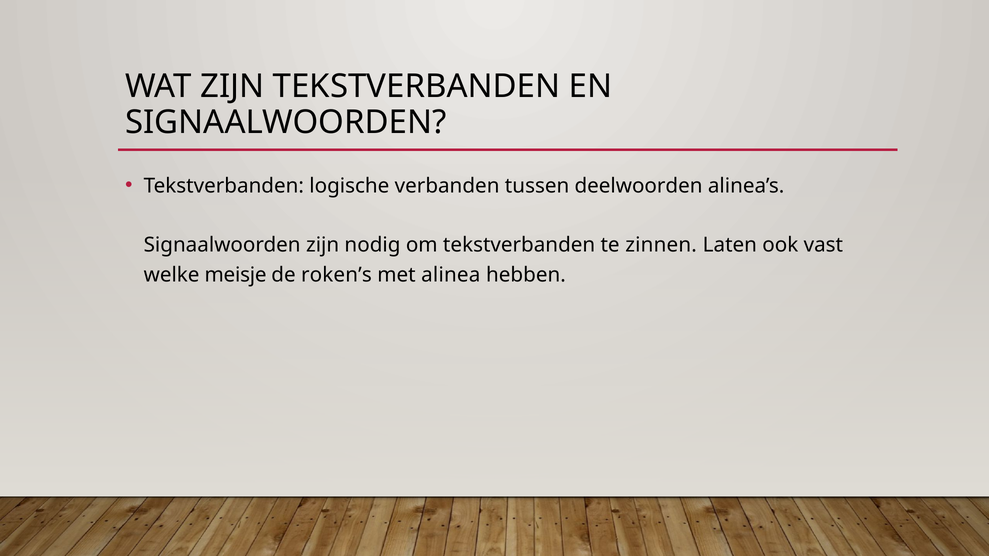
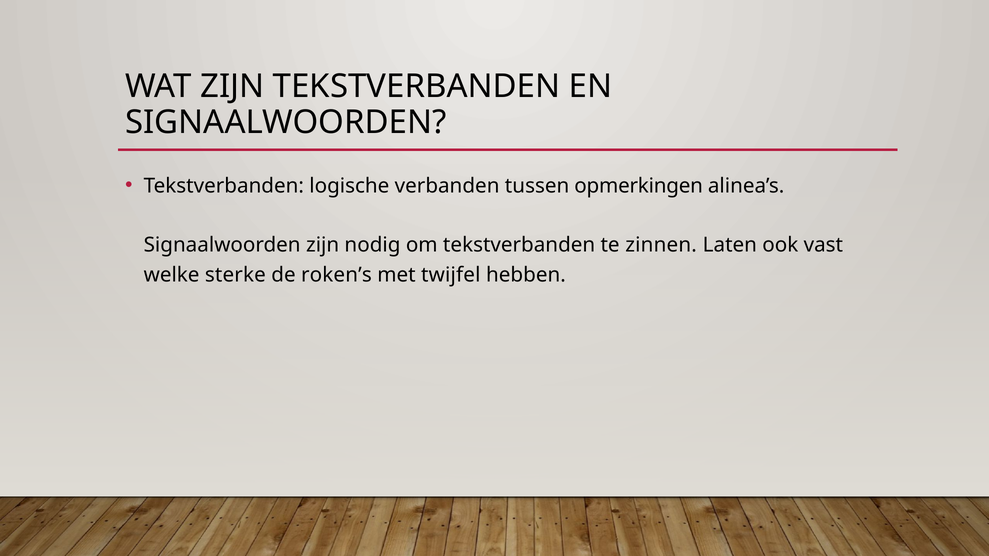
deelwoorden: deelwoorden -> opmerkingen
meisje: meisje -> sterke
alinea: alinea -> twijfel
